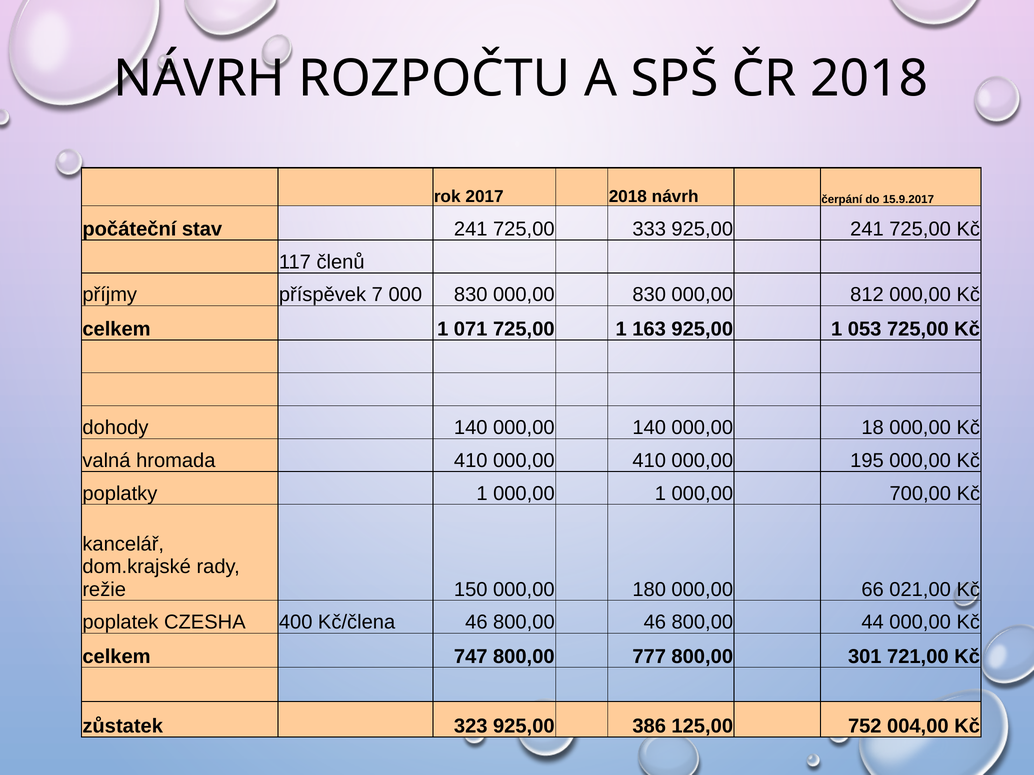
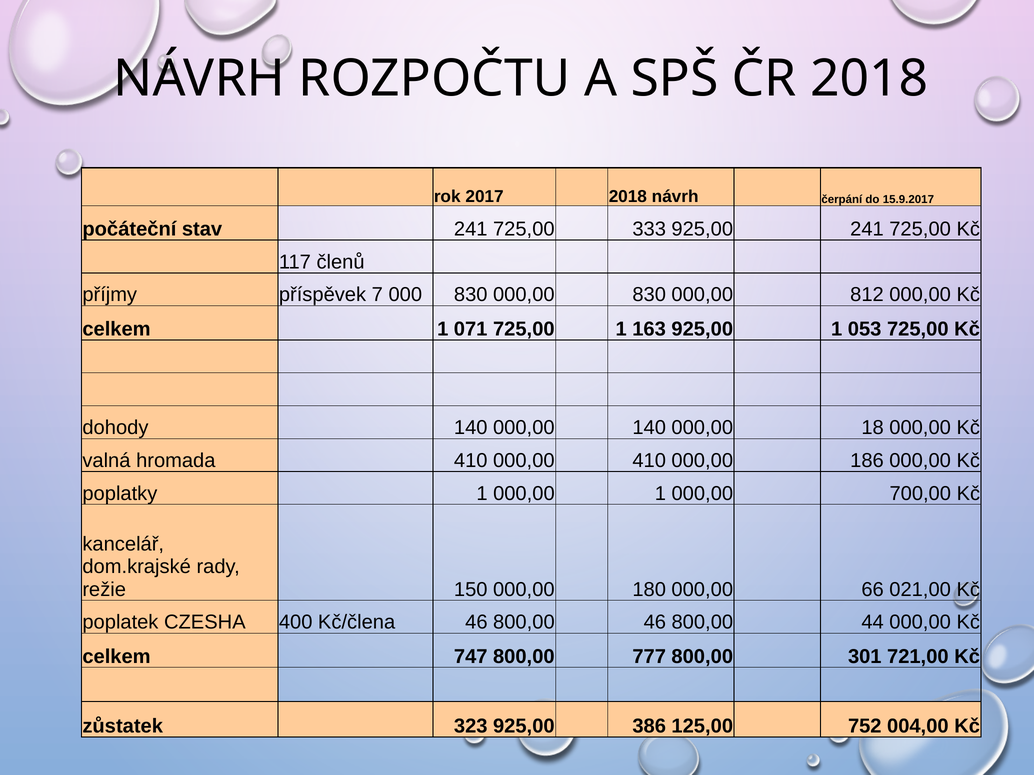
195: 195 -> 186
